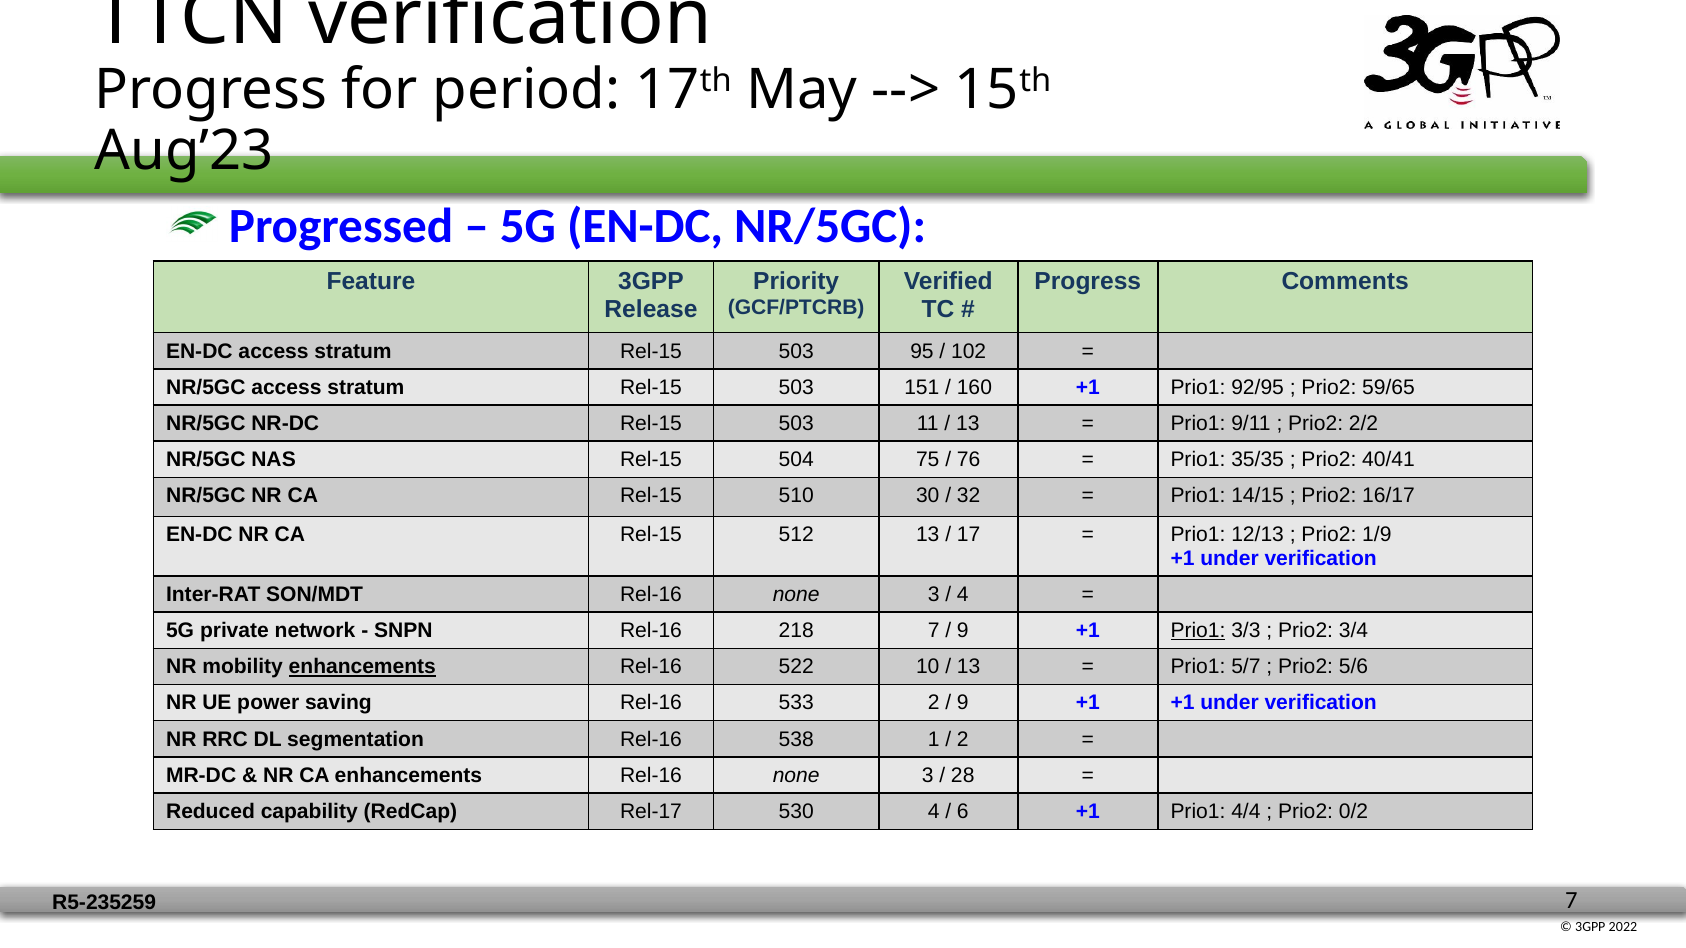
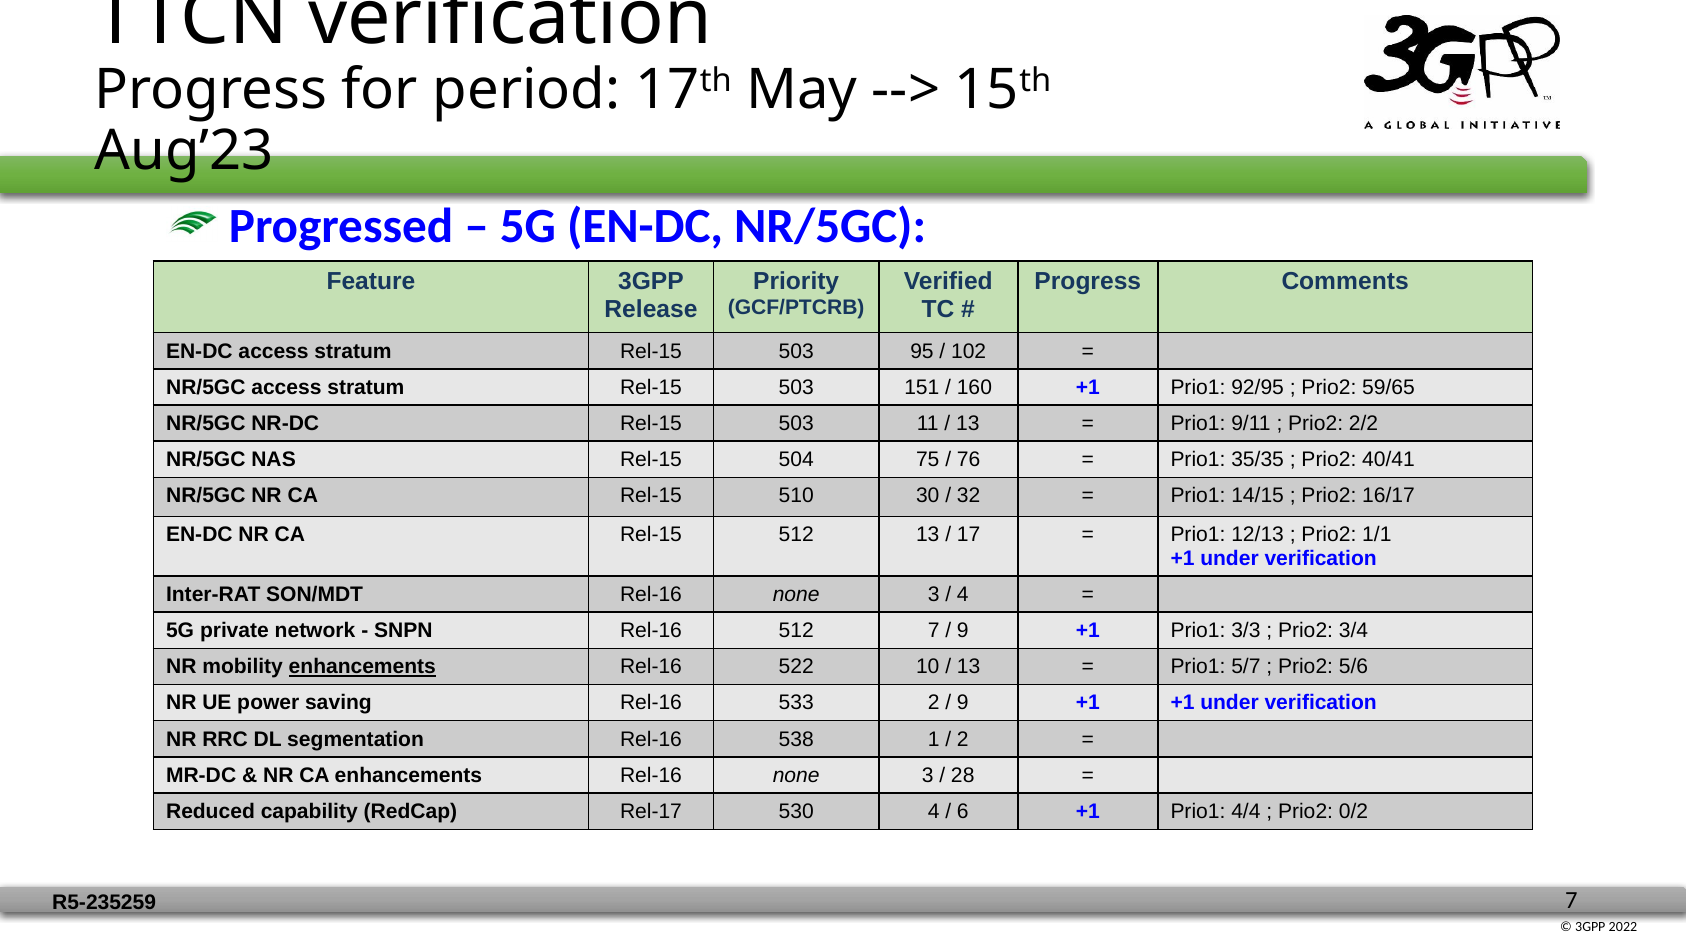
1/9: 1/9 -> 1/1
Rel-16 218: 218 -> 512
Prio1 at (1198, 631) underline: present -> none
